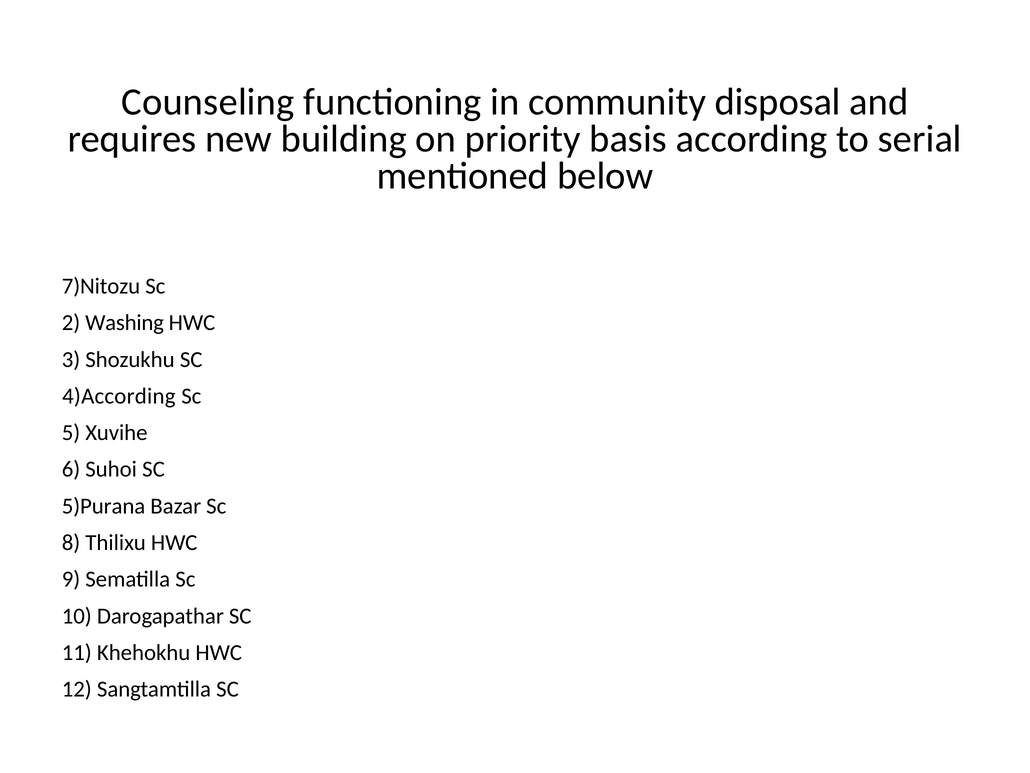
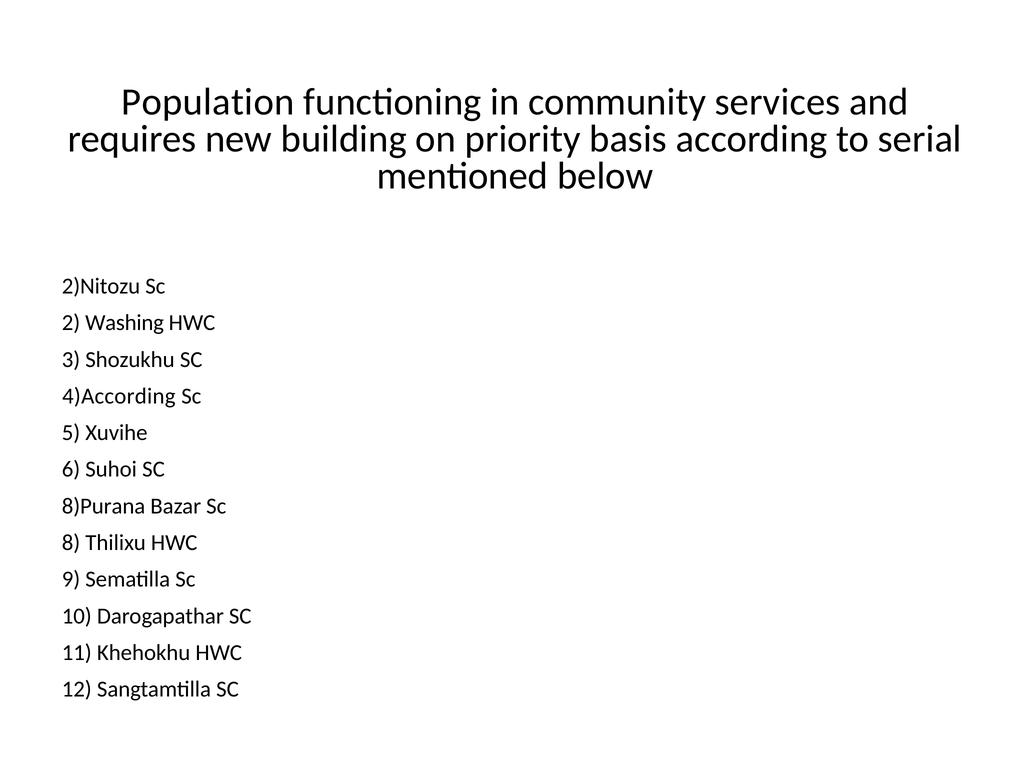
Counseling: Counseling -> Population
disposal: disposal -> services
7)Nitozu: 7)Nitozu -> 2)Nitozu
5)Purana: 5)Purana -> 8)Purana
